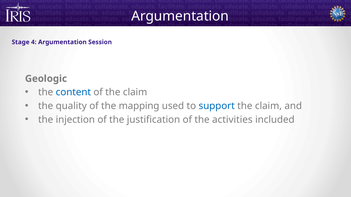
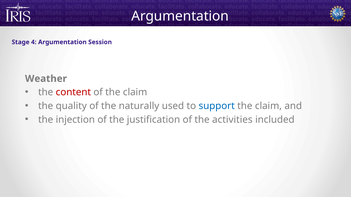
Geologic: Geologic -> Weather
content colour: blue -> red
mapping: mapping -> naturally
